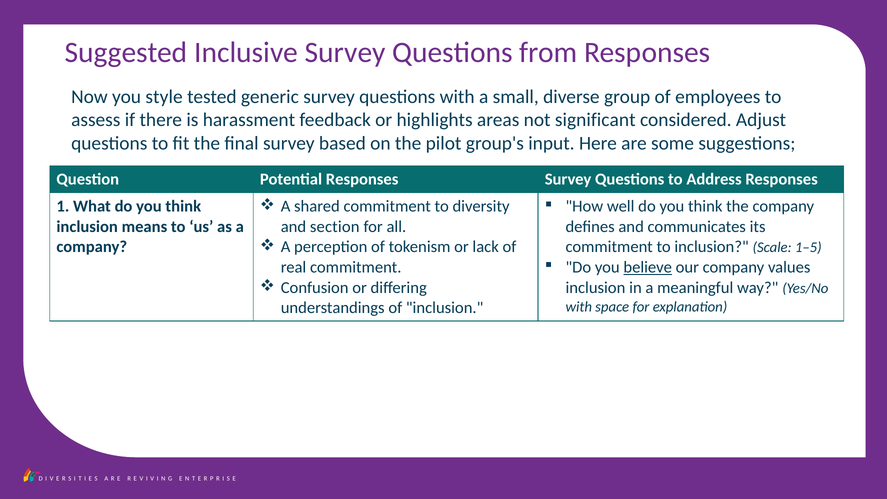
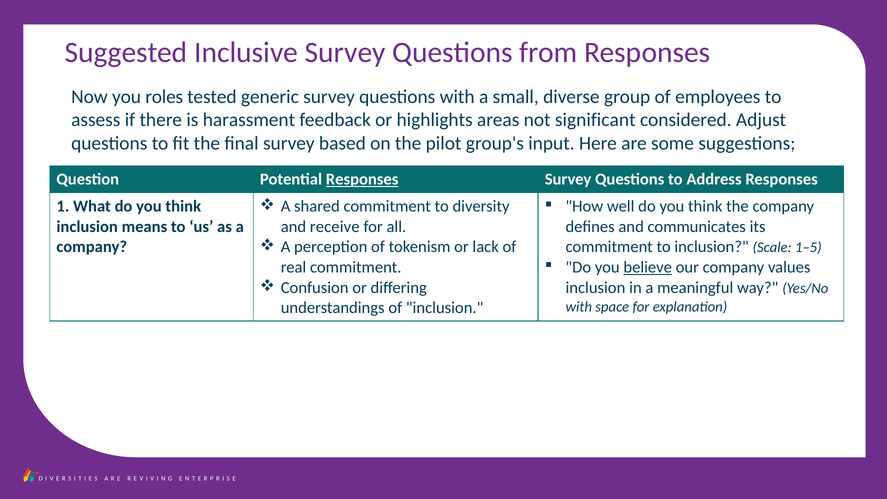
style: style -> roles
Responses at (362, 179) underline: none -> present
section: section -> receive
